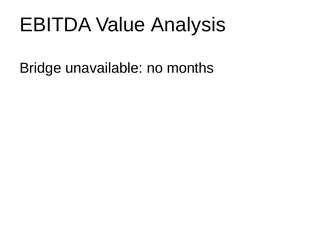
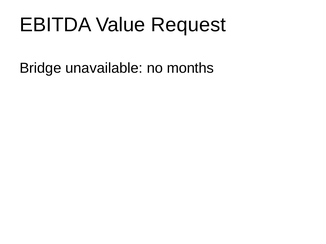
Analysis: Analysis -> Request
